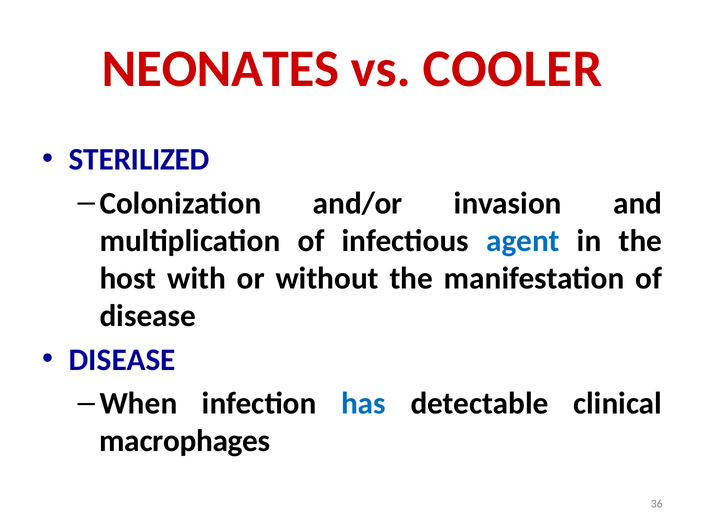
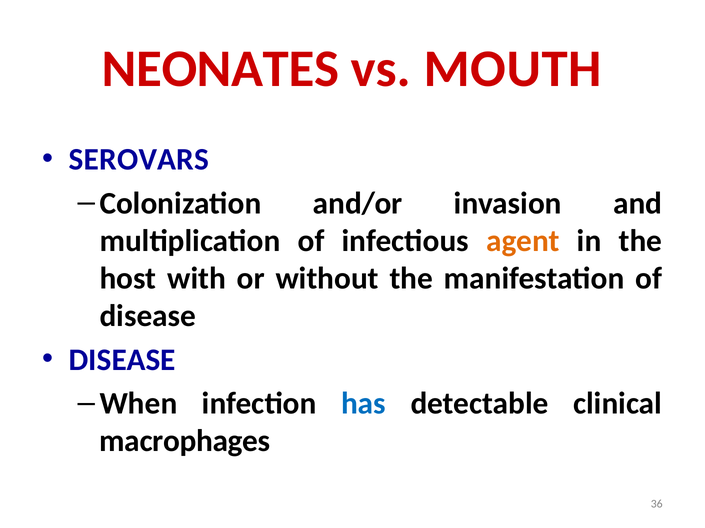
COOLER: COOLER -> MOUTH
STERILIZED: STERILIZED -> SEROVARS
agent colour: blue -> orange
